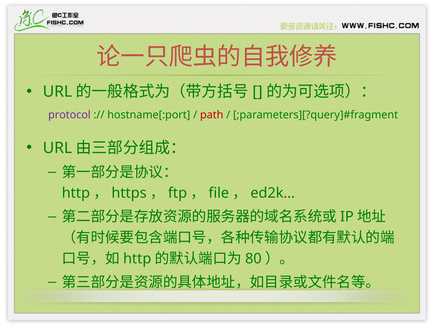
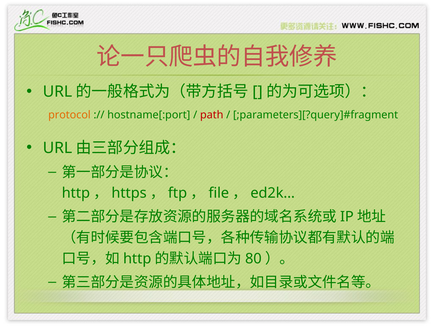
protocol colour: purple -> orange
